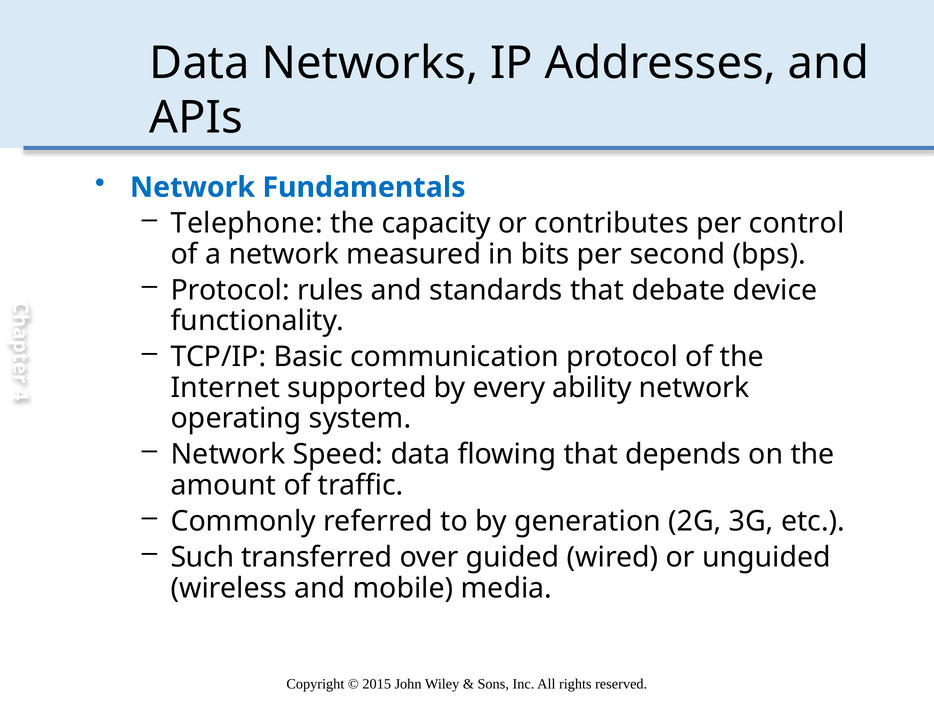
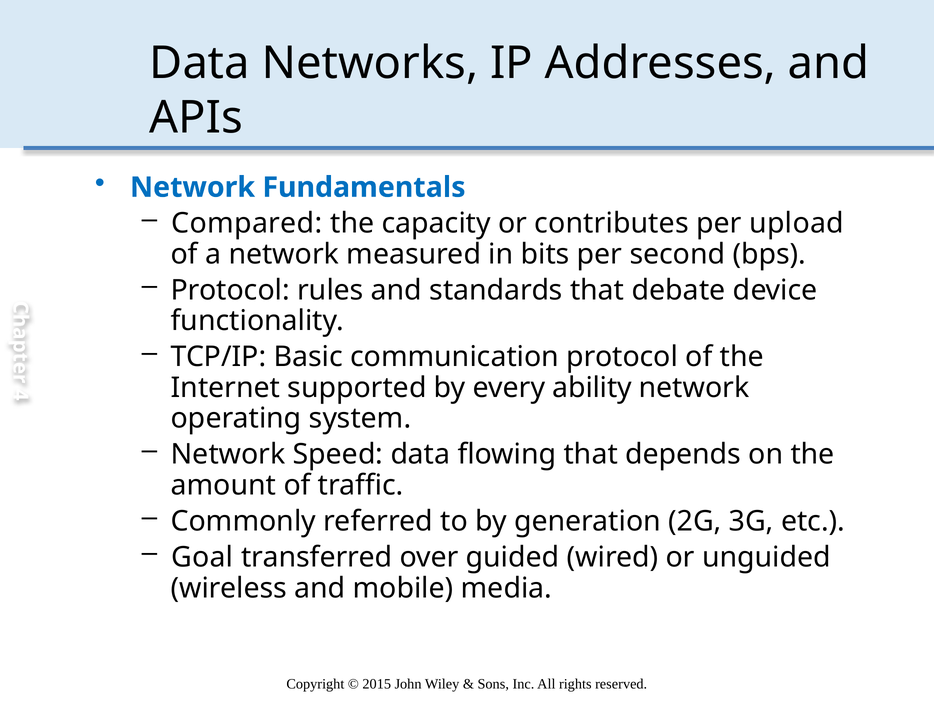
Telephone: Telephone -> Compared
control: control -> upload
Such: Such -> Goal
